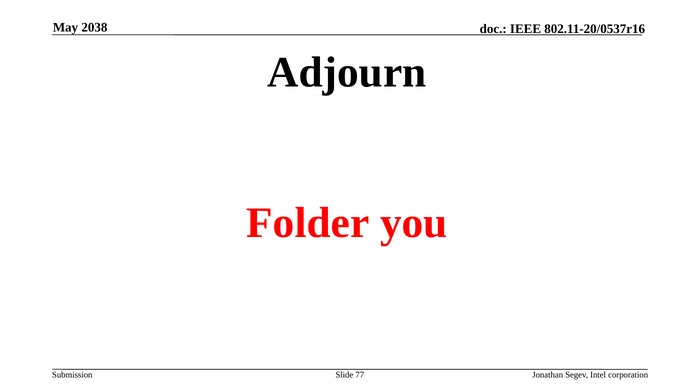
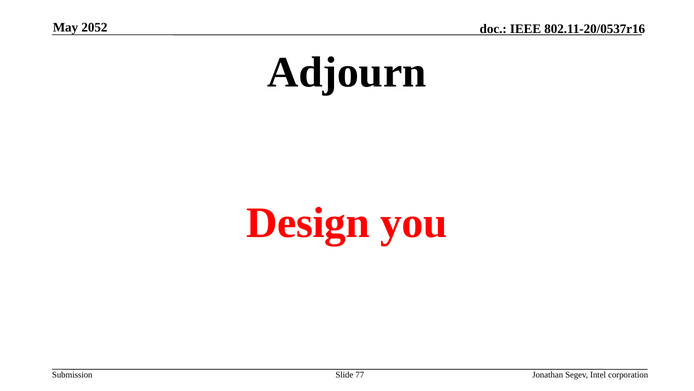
2038: 2038 -> 2052
Folder: Folder -> Design
